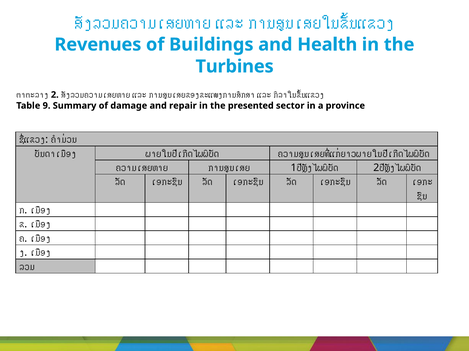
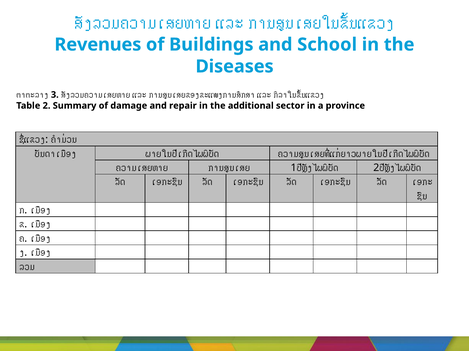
Health: Health -> School
Turbines: Turbines -> Diseases
2 at (55, 95): 2 -> 3
Table 9: 9 -> 2
presented: presented -> additional
